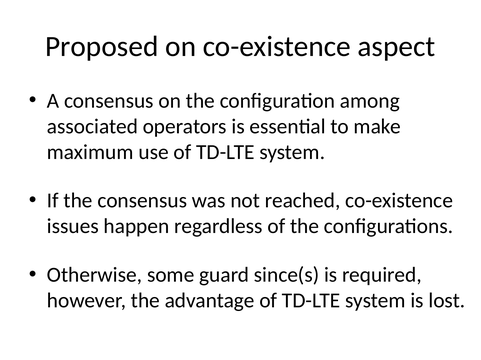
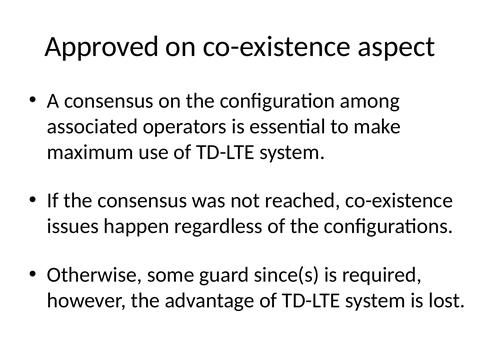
Proposed: Proposed -> Approved
